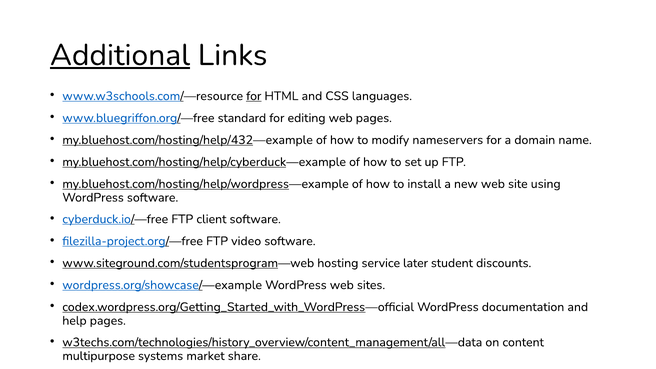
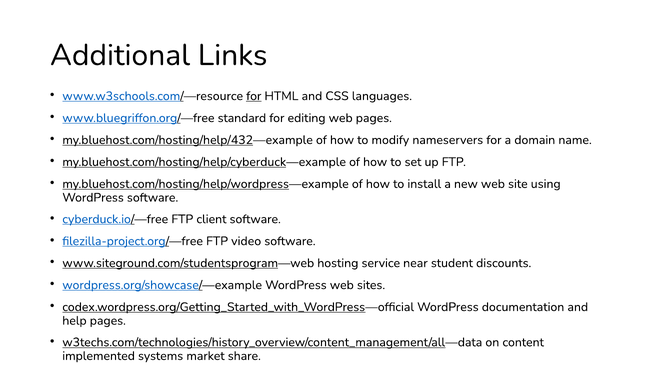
Additional underline: present -> none
later: later -> near
multipurpose: multipurpose -> implemented
